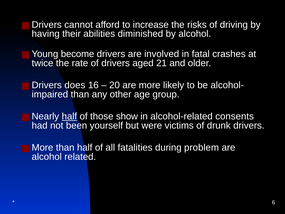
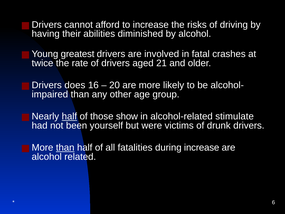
become: become -> greatest
consents: consents -> stimulate
than at (65, 147) underline: none -> present
during problem: problem -> increase
